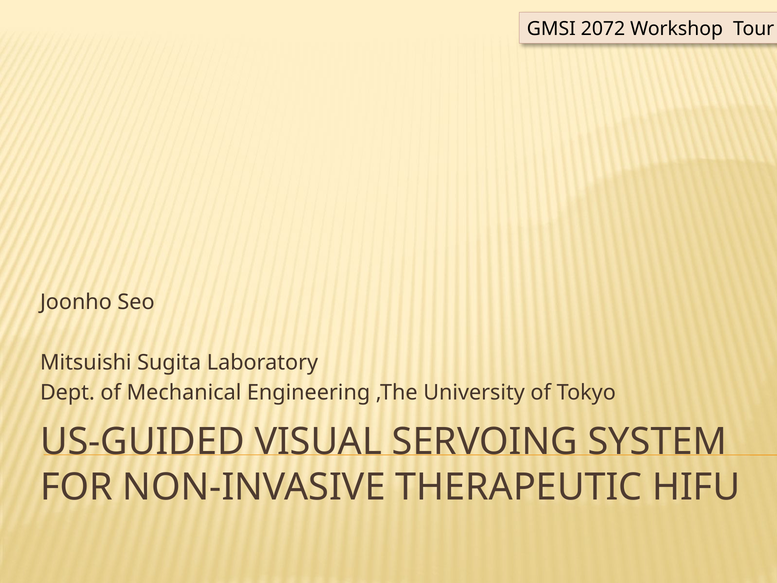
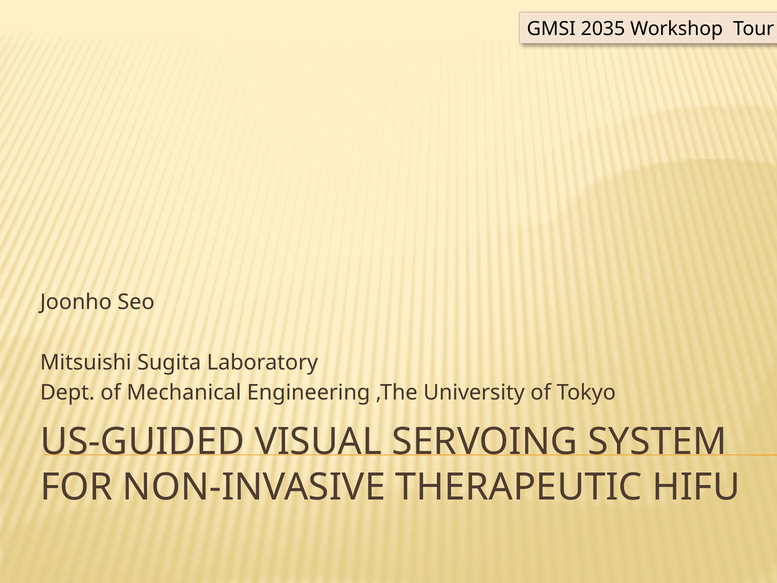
2072: 2072 -> 2035
